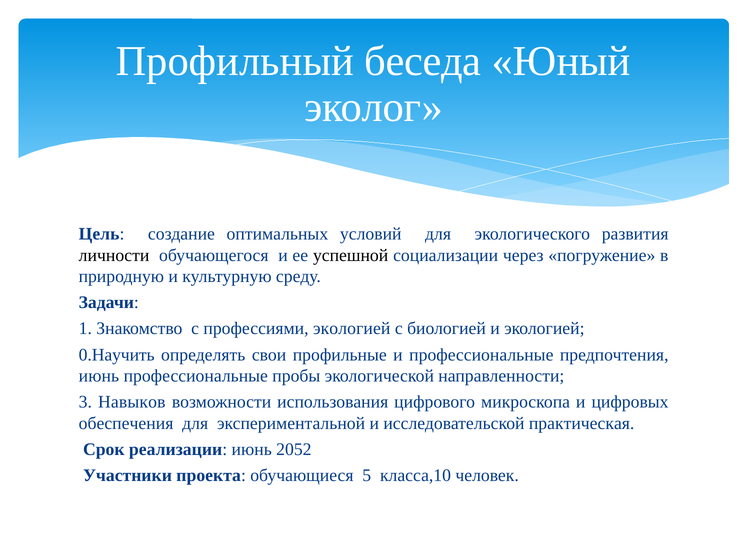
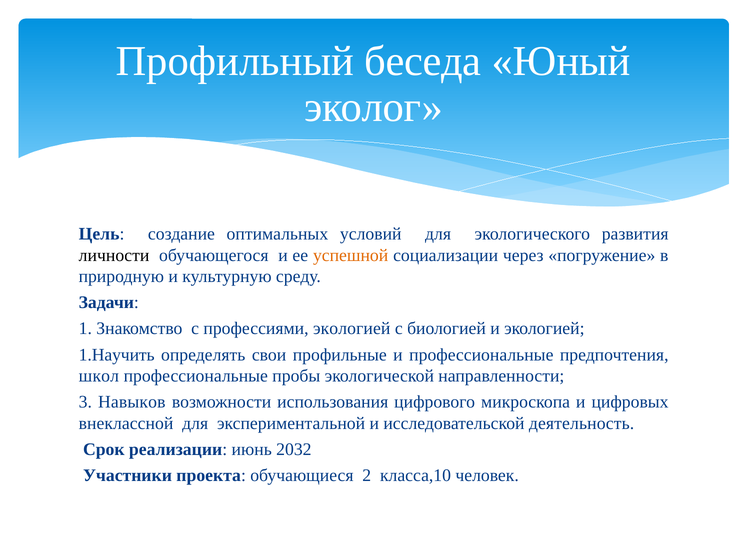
успешной colour: black -> orange
0.Научить: 0.Научить -> 1.Научить
июнь at (99, 376): июнь -> школ
обеспечения: обеспечения -> внеклассной
практическая: практическая -> деятельность
2052: 2052 -> 2032
5: 5 -> 2
